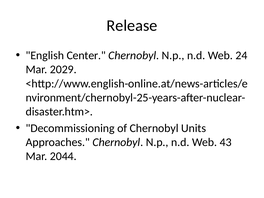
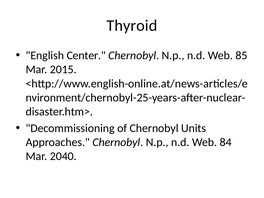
Release: Release -> Thyroid
24: 24 -> 85
2029: 2029 -> 2015
43: 43 -> 84
2044: 2044 -> 2040
